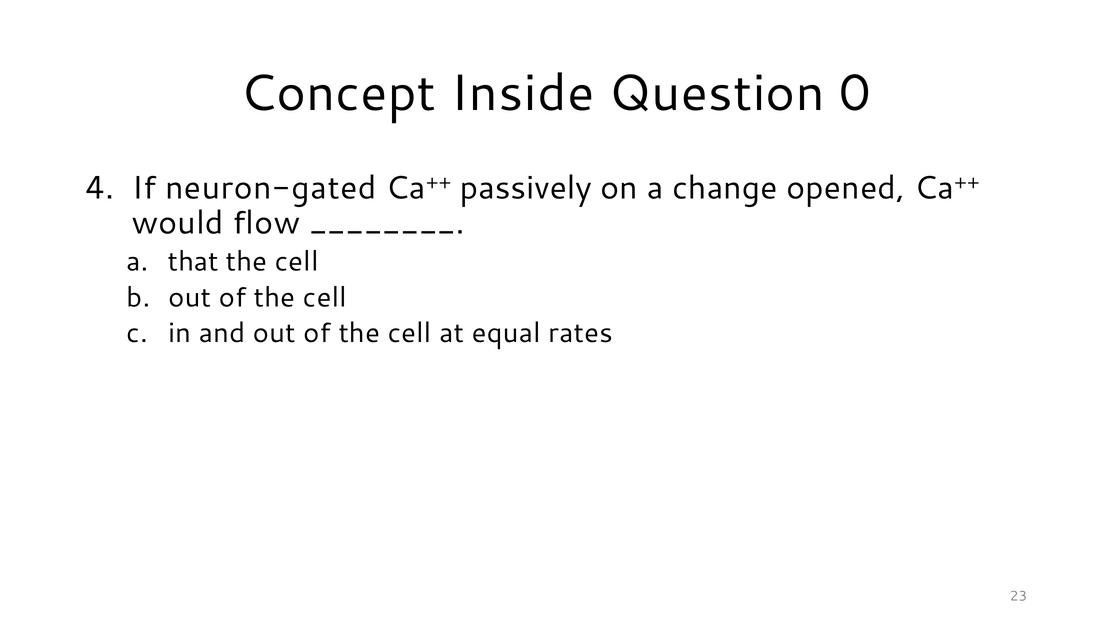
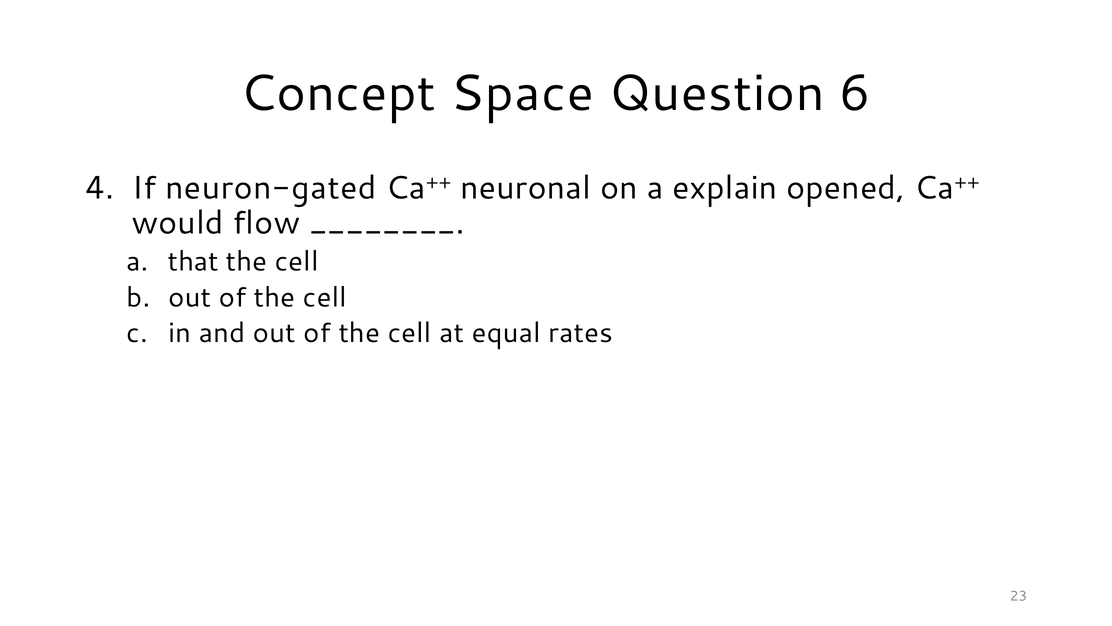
Inside: Inside -> Space
0: 0 -> 6
passively: passively -> neuronal
change: change -> explain
